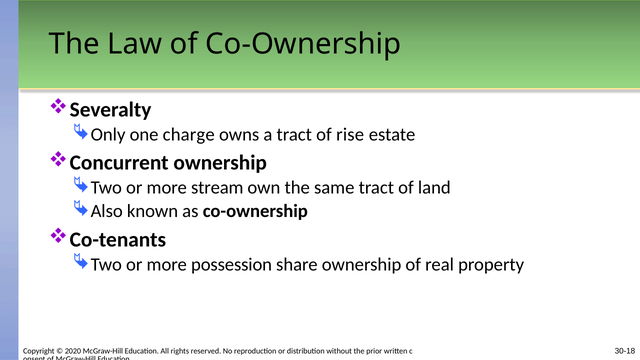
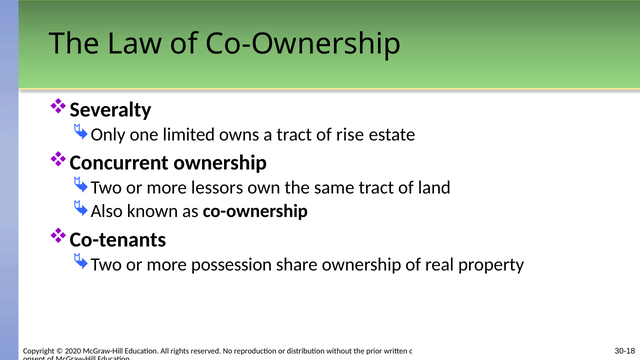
charge: charge -> limited
stream: stream -> lessors
